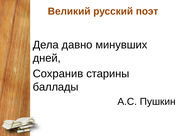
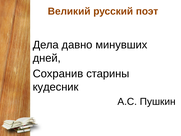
баллады: баллады -> кудесник
